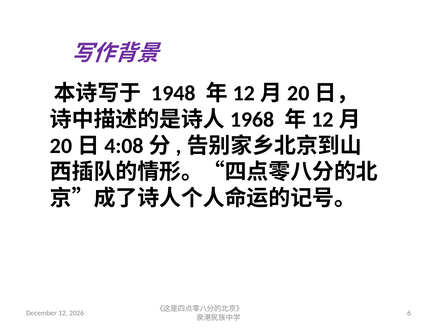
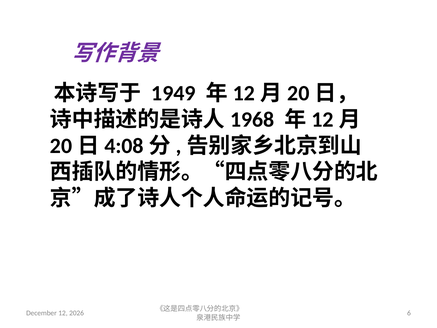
1948: 1948 -> 1949
